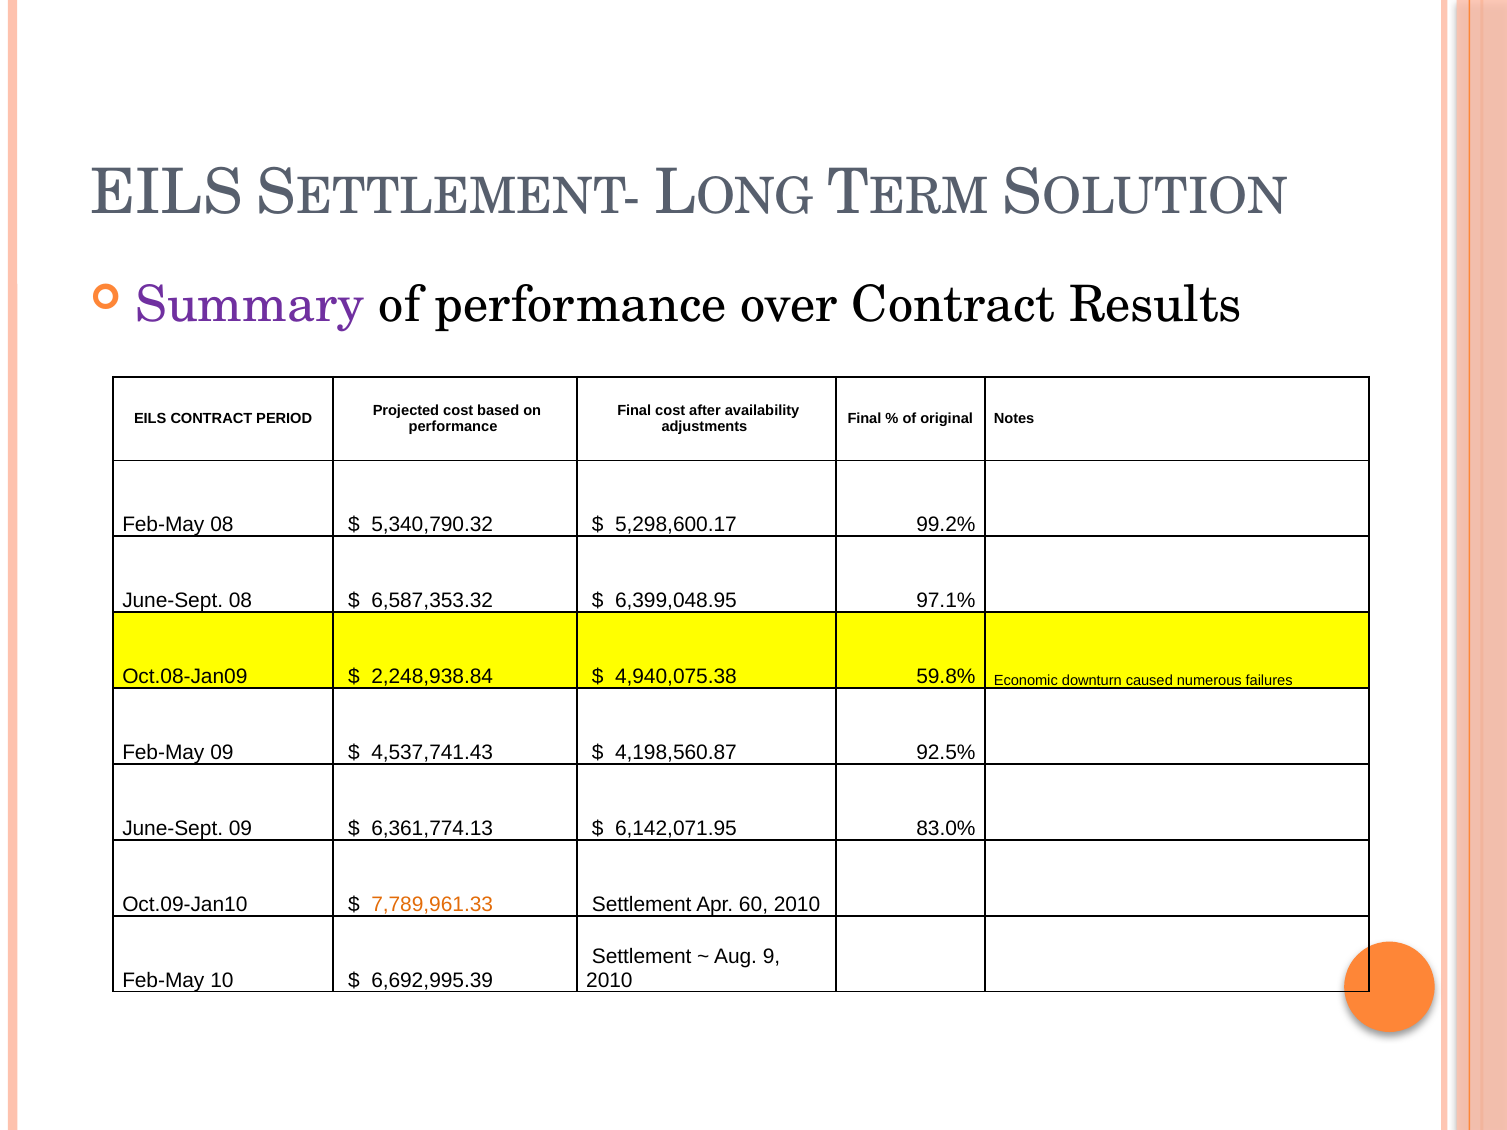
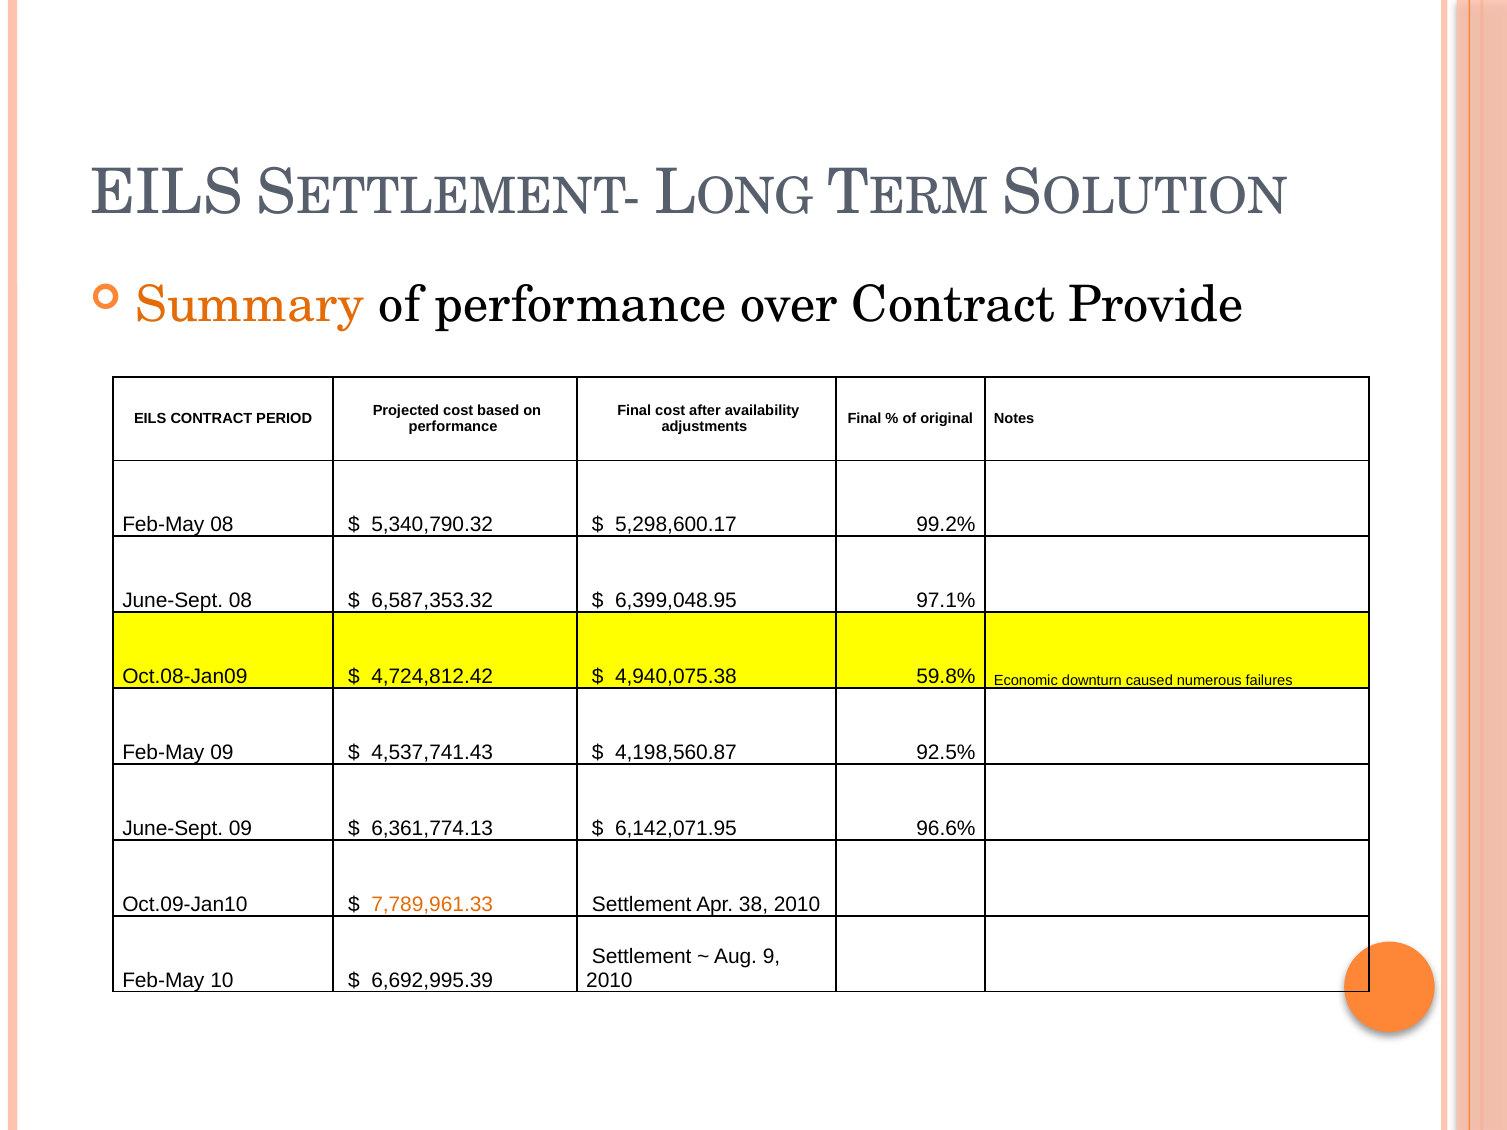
Summary colour: purple -> orange
Results: Results -> Provide
2,248,938.84: 2,248,938.84 -> 4,724,812.42
83.0%: 83.0% -> 96.6%
60: 60 -> 38
